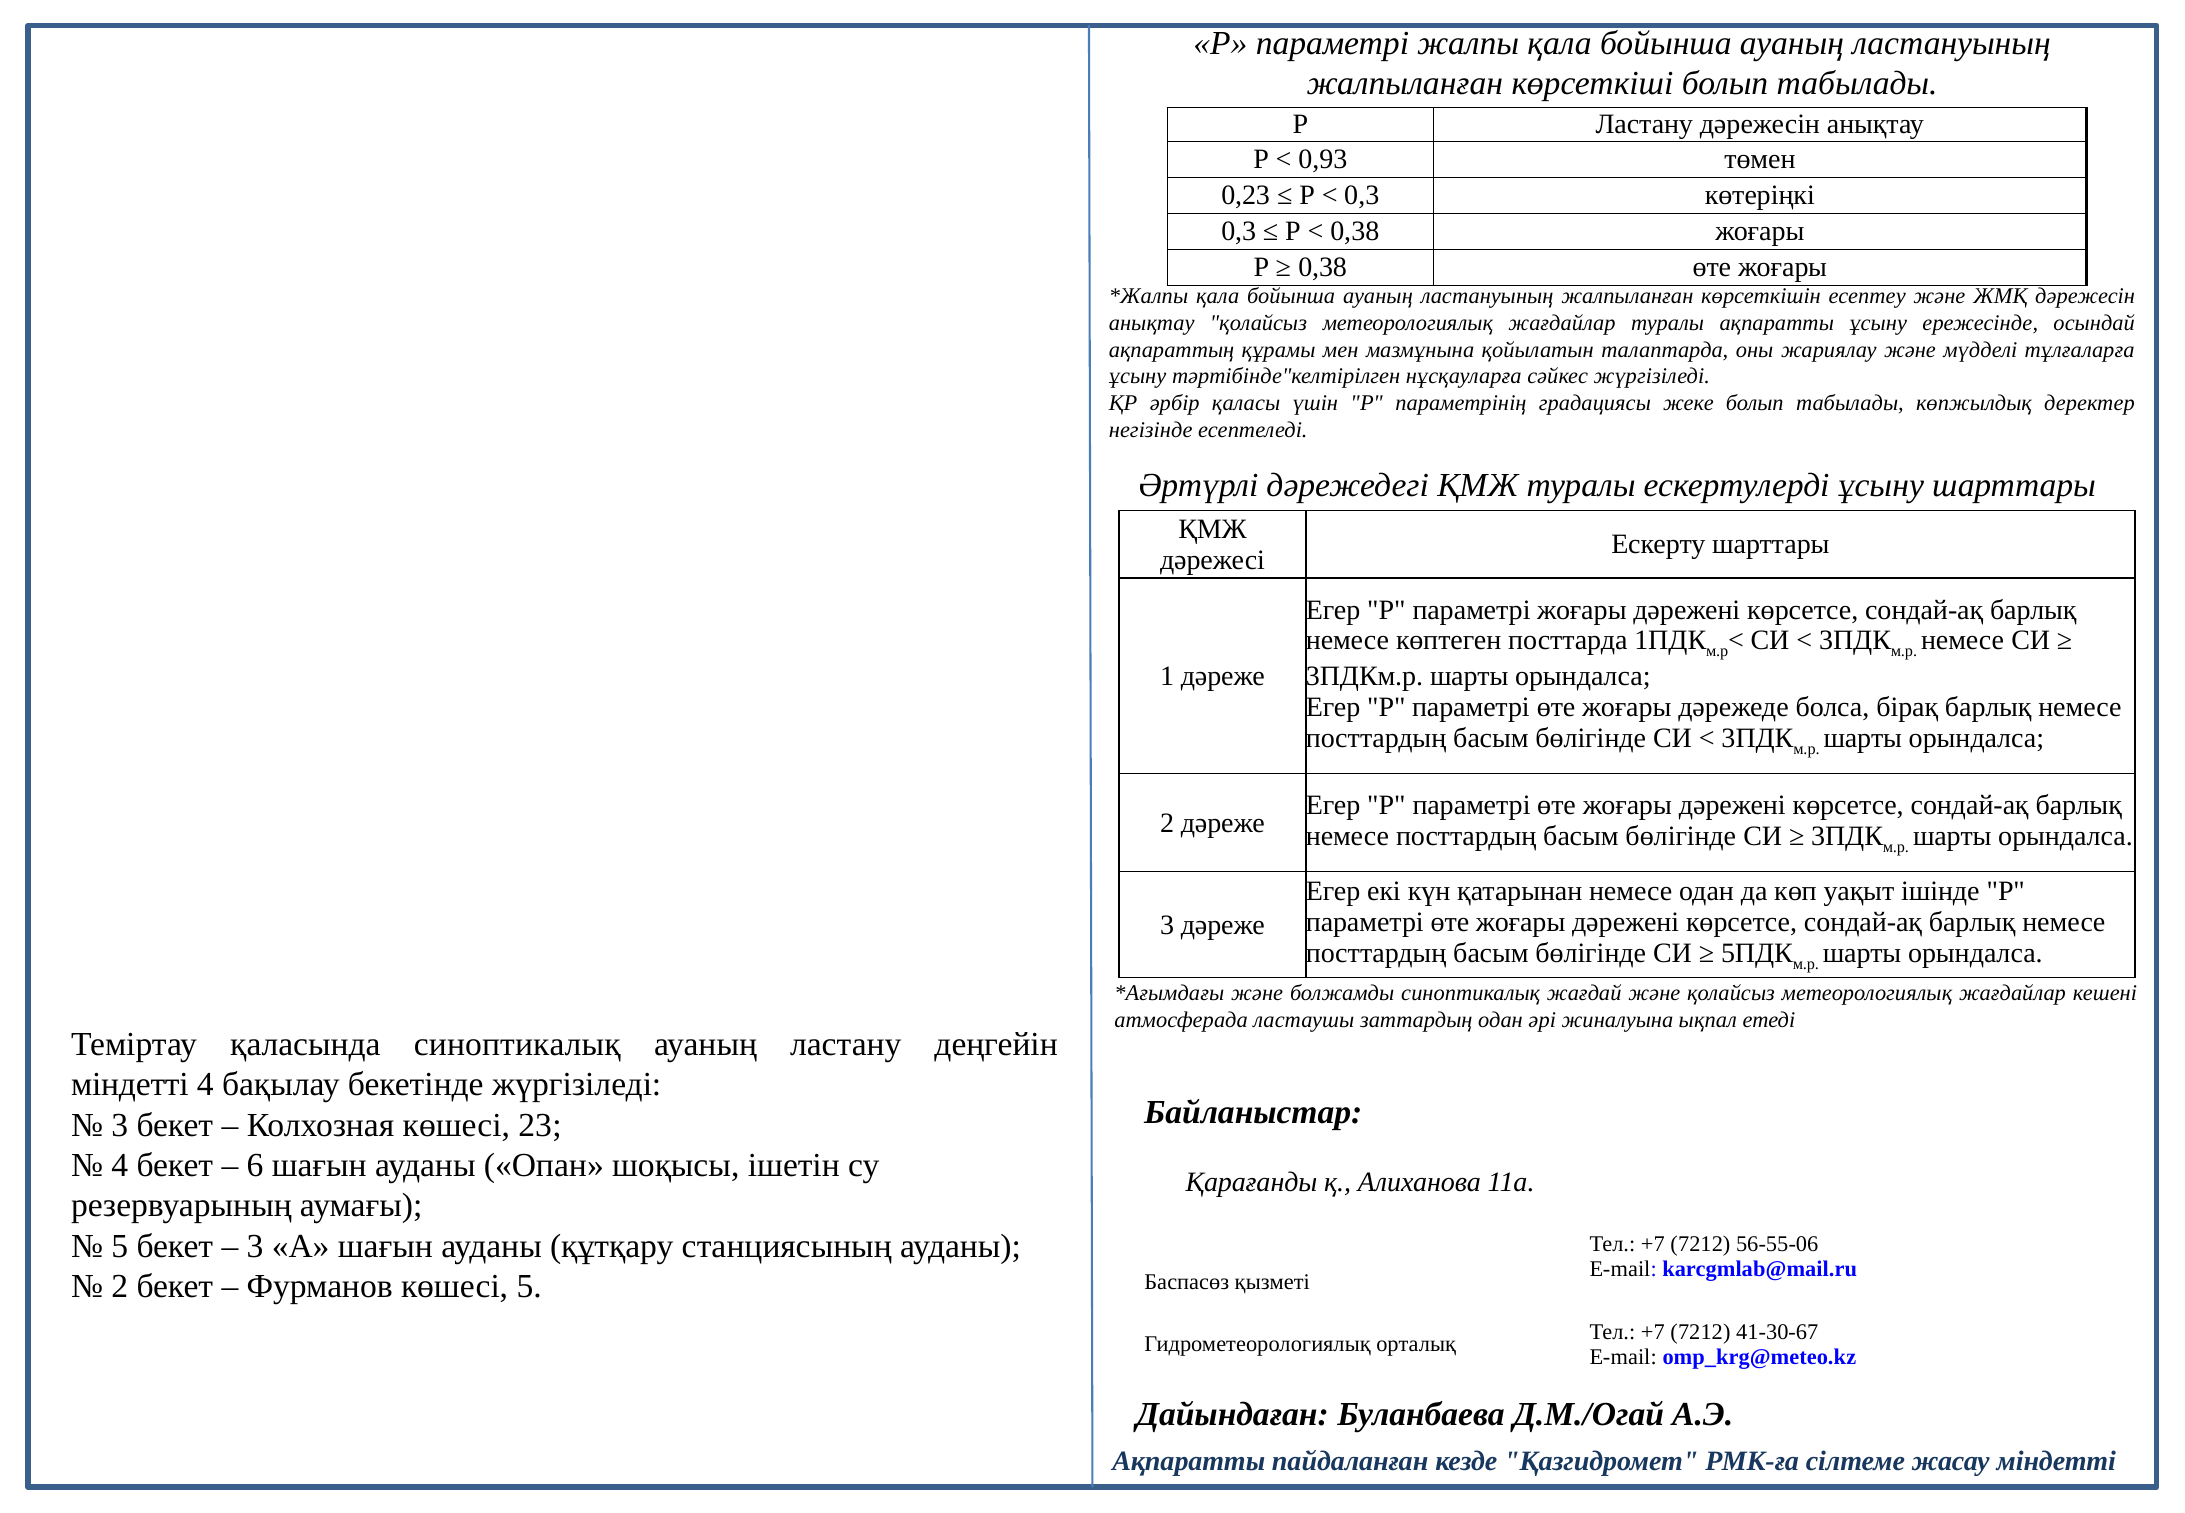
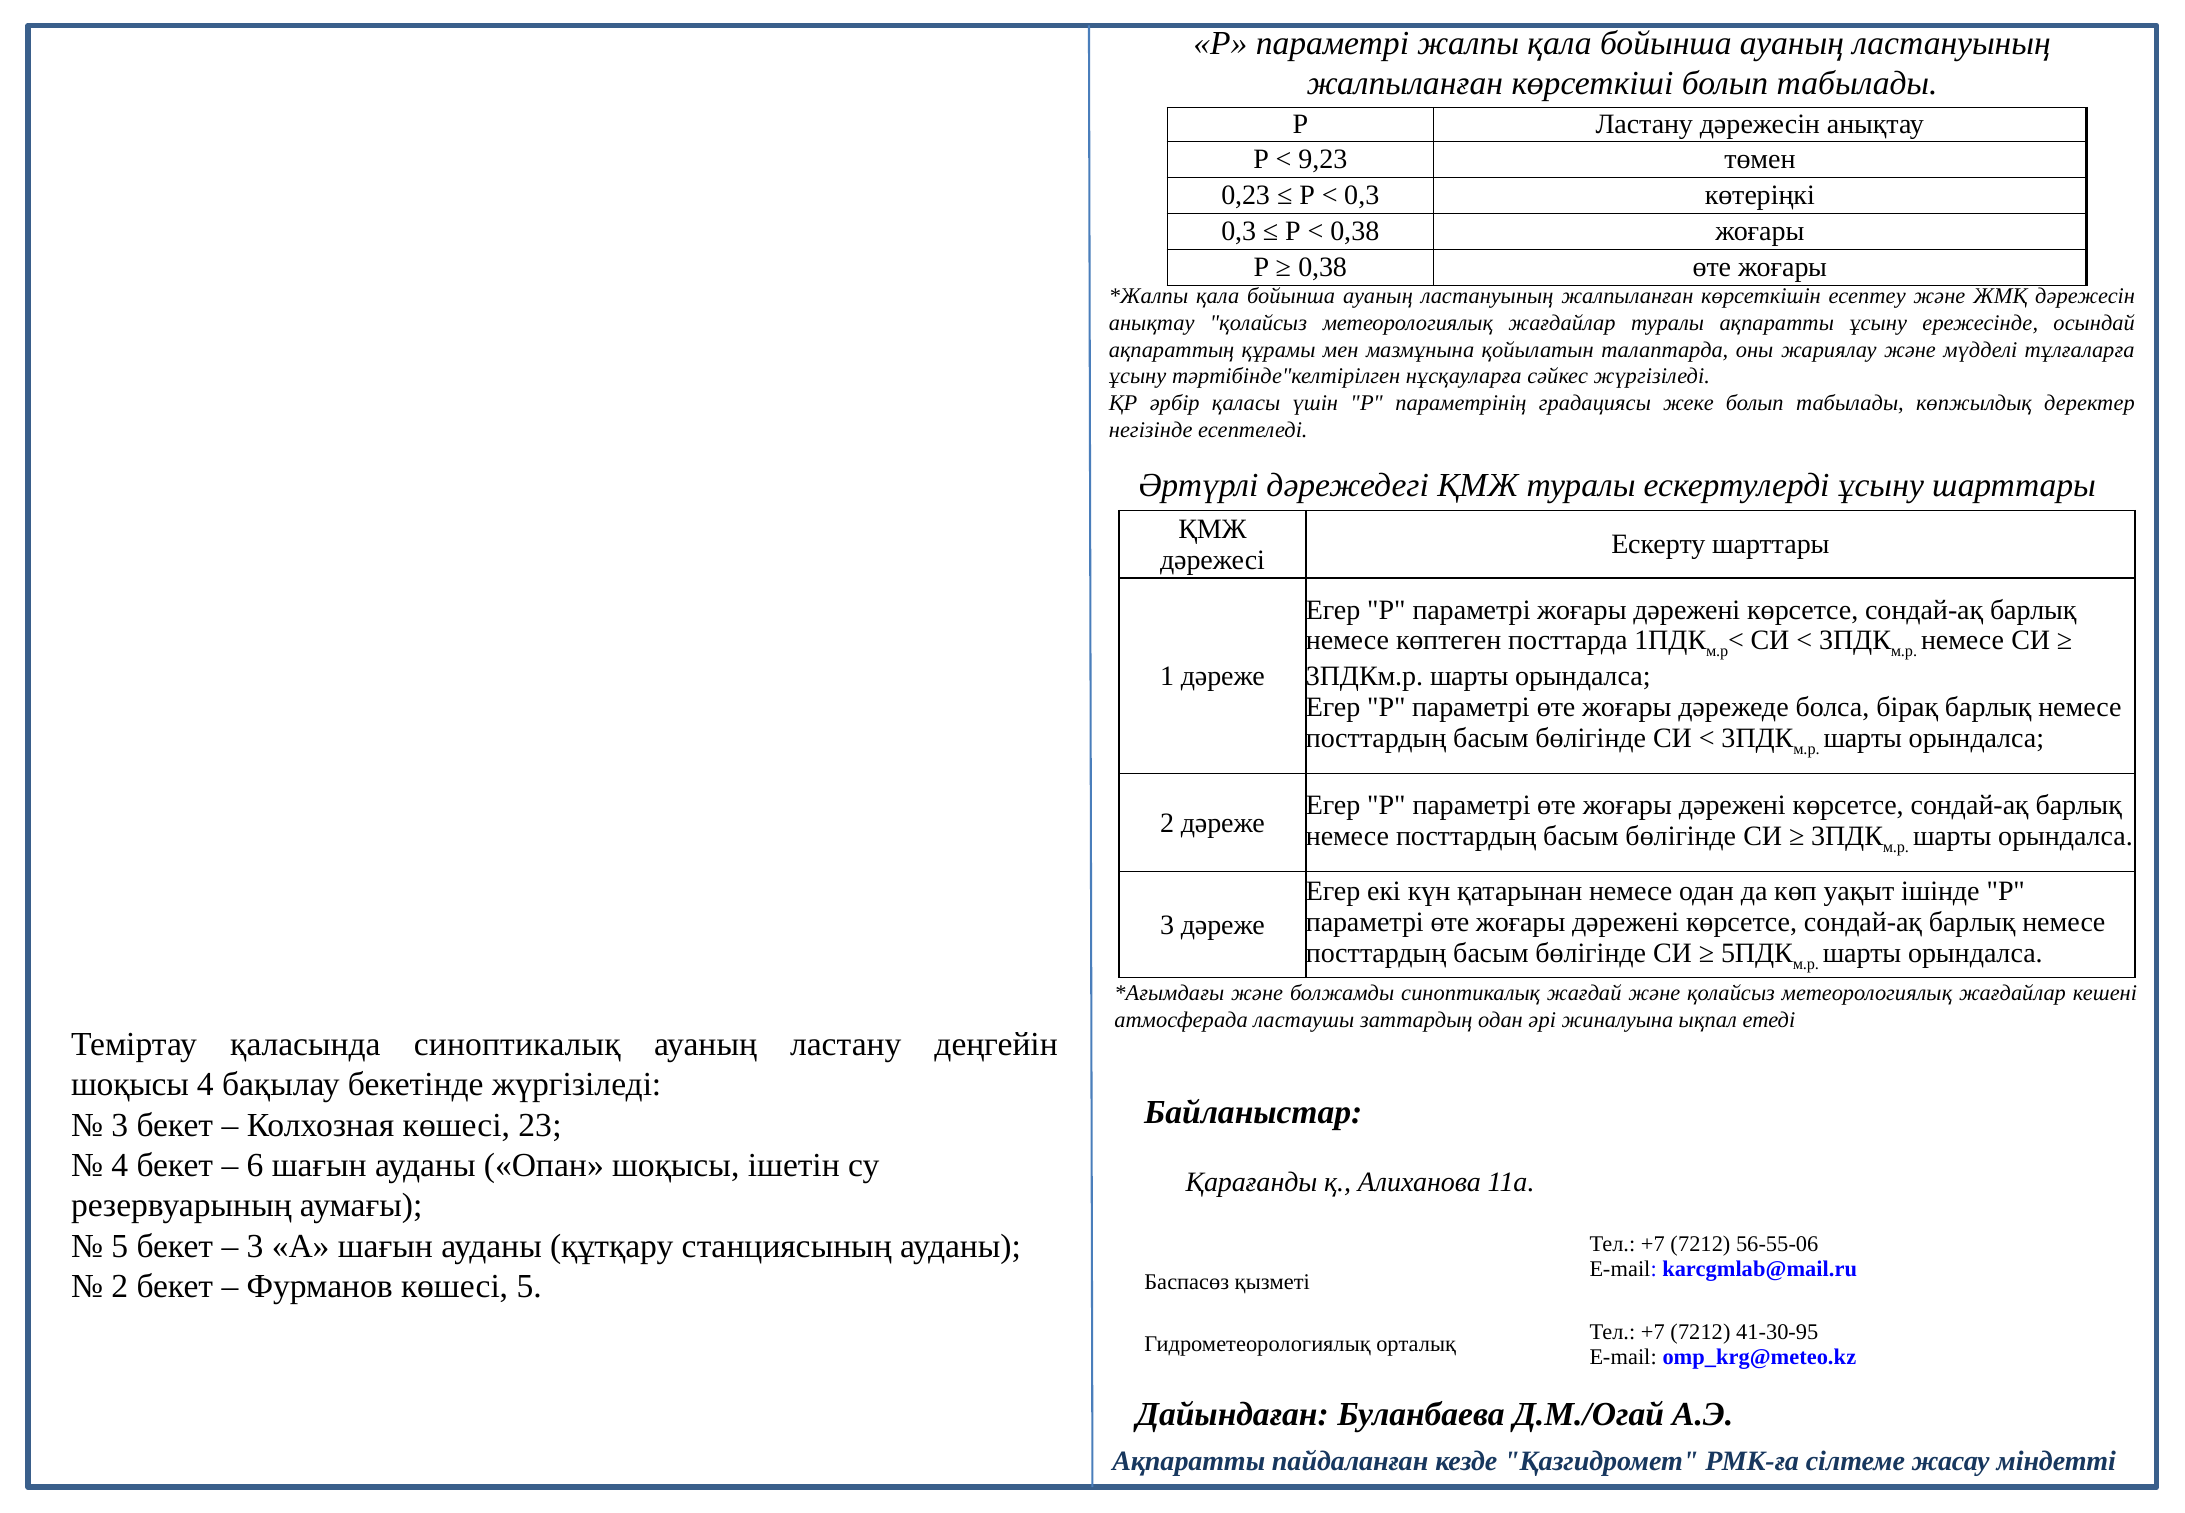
0,93: 0,93 -> 9,23
міндетті at (130, 1085): міндетті -> шоқысы
41-30-67: 41-30-67 -> 41-30-95
